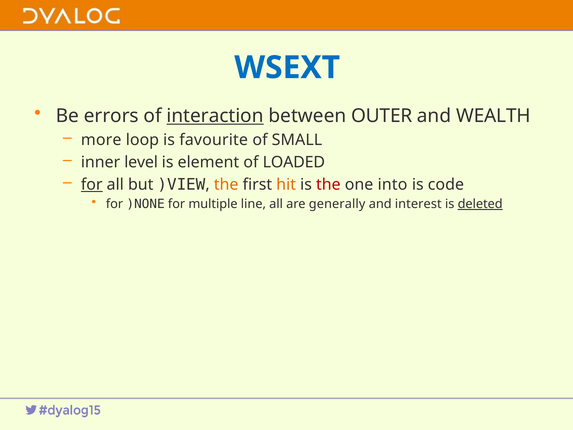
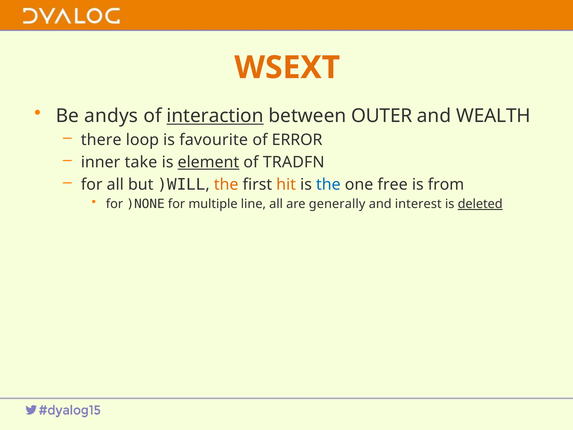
WSEXT colour: blue -> orange
errors: errors -> andys
more: more -> there
SMALL: SMALL -> ERROR
level: level -> take
element underline: none -> present
LOADED: LOADED -> TRADFN
for at (92, 184) underline: present -> none
)VIEW: )VIEW -> )WILL
the at (328, 184) colour: red -> blue
into: into -> free
code: code -> from
